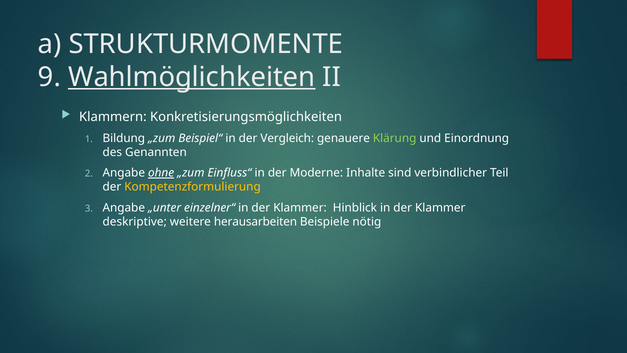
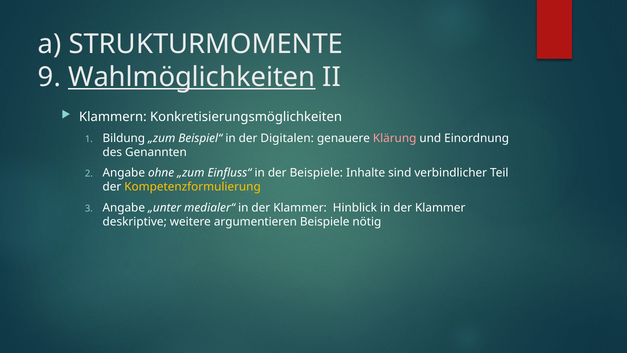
Vergleich: Vergleich -> Digitalen
Klärung colour: light green -> pink
ohne underline: present -> none
der Moderne: Moderne -> Beispiele
einzelner“: einzelner“ -> medialer“
herausarbeiten: herausarbeiten -> argumentieren
